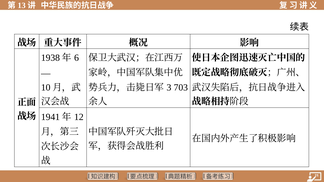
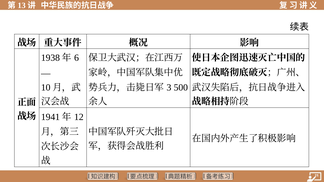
703: 703 -> 500
